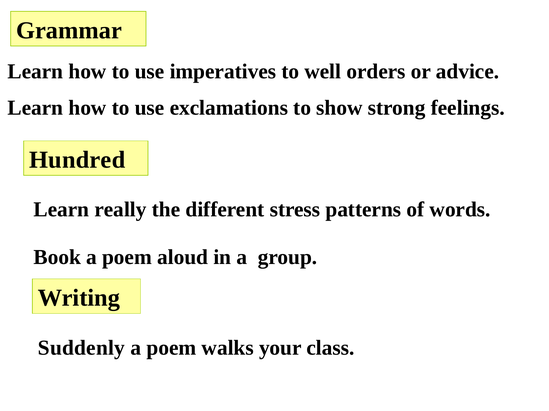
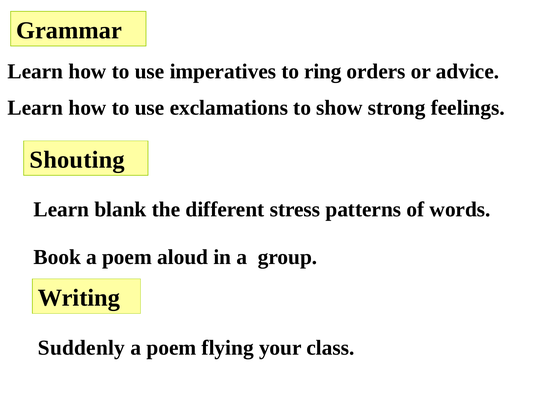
well: well -> ring
Hundred: Hundred -> Shouting
really: really -> blank
walks: walks -> flying
